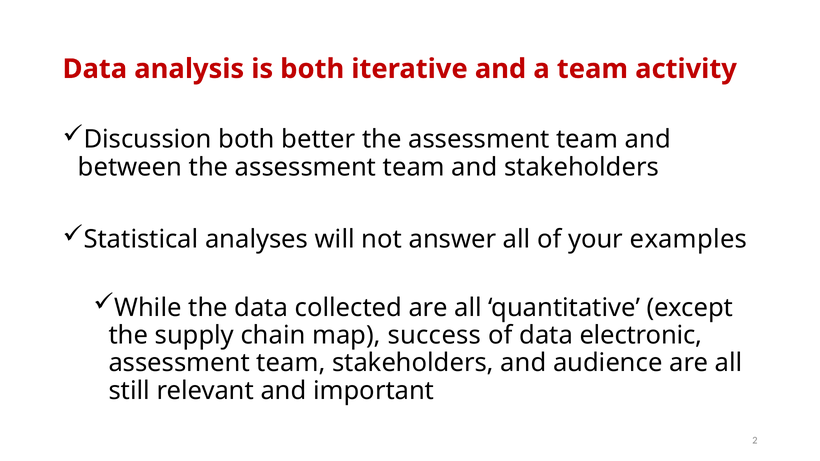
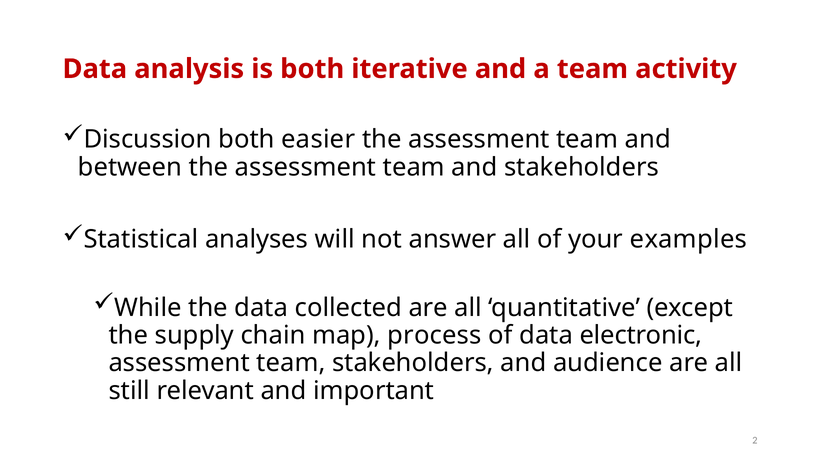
better: better -> easier
success: success -> process
